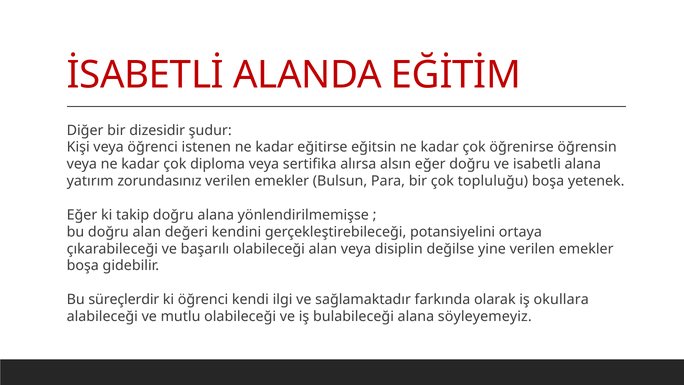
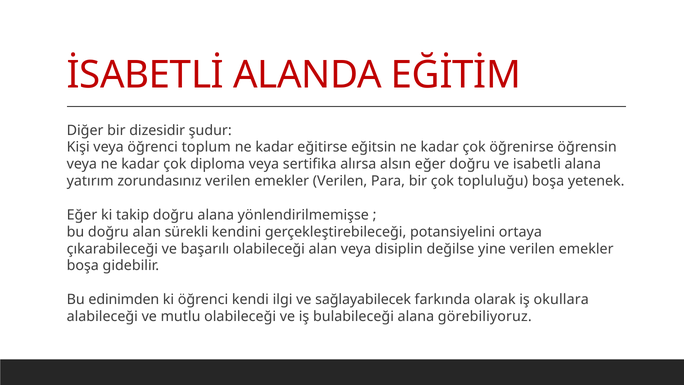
istenen: istenen -> toplum
emekler Bulsun: Bulsun -> Verilen
değeri: değeri -> sürekli
süreçlerdir: süreçlerdir -> edinimden
sağlamaktadır: sağlamaktadır -> sağlayabilecek
söyleyemeyiz: söyleyemeyiz -> görebiliyoruz
